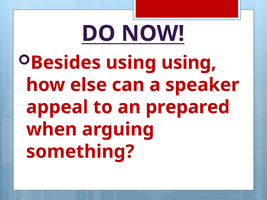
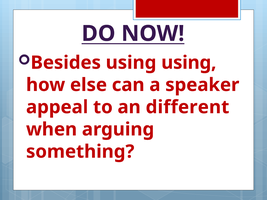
prepared: prepared -> different
